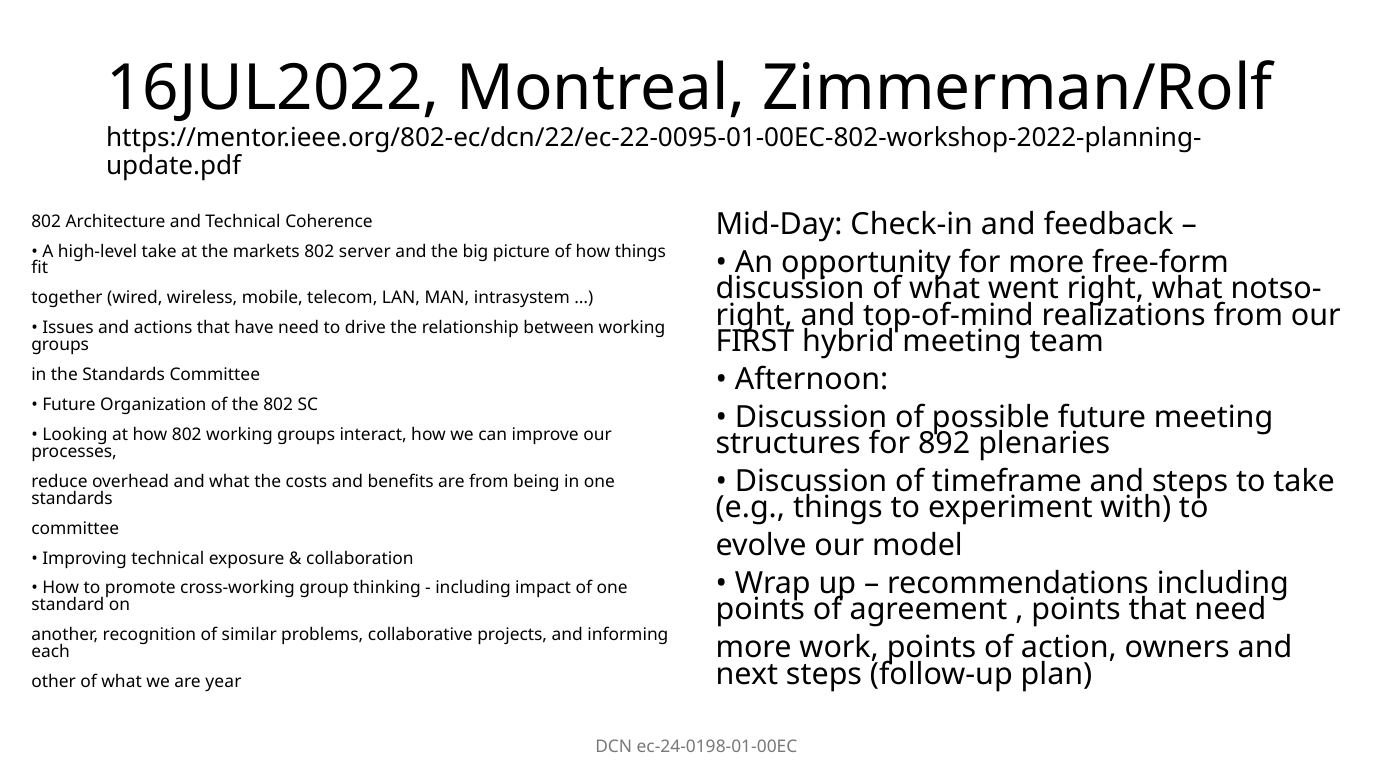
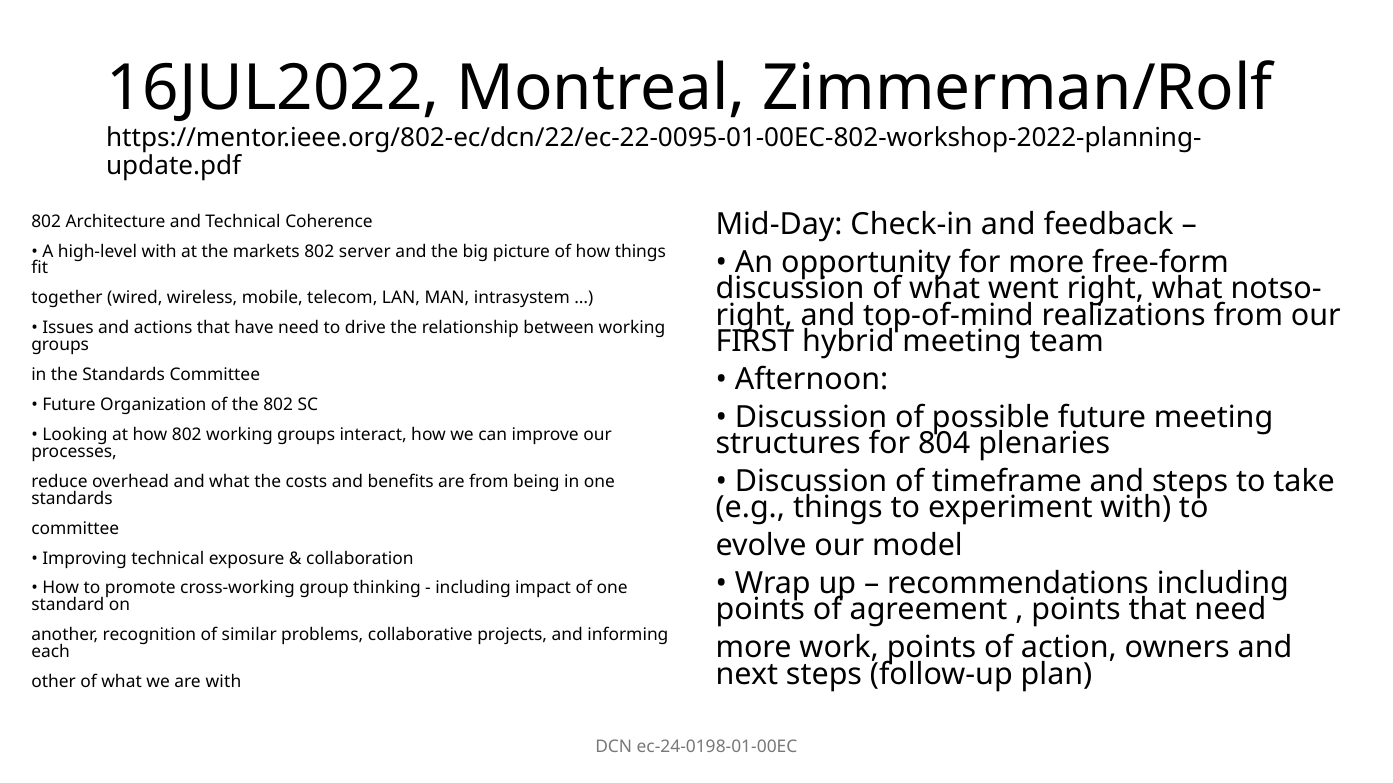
high-level take: take -> with
892: 892 -> 804
are year: year -> with
